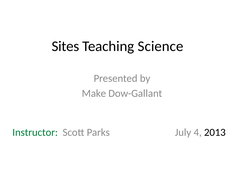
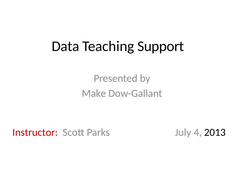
Sites: Sites -> Data
Science: Science -> Support
Instructor colour: green -> red
